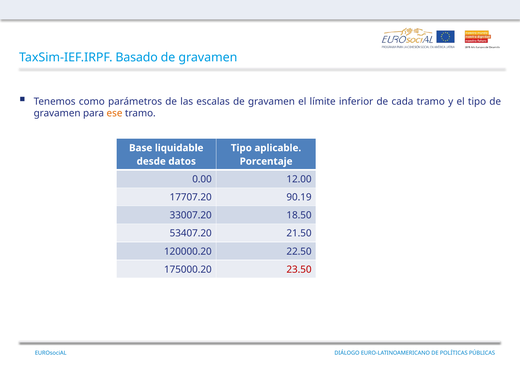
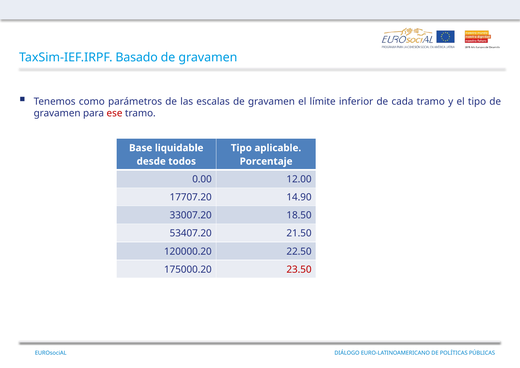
ese colour: orange -> red
datos: datos -> todos
90.19: 90.19 -> 14.90
